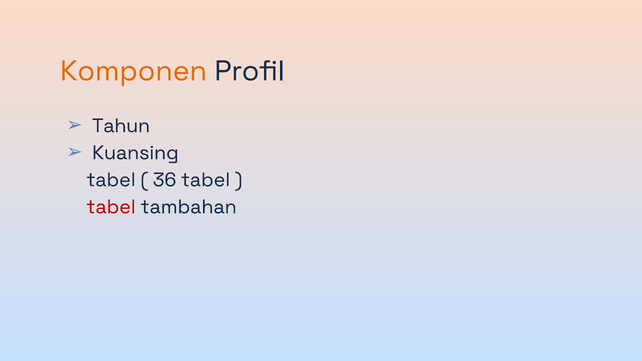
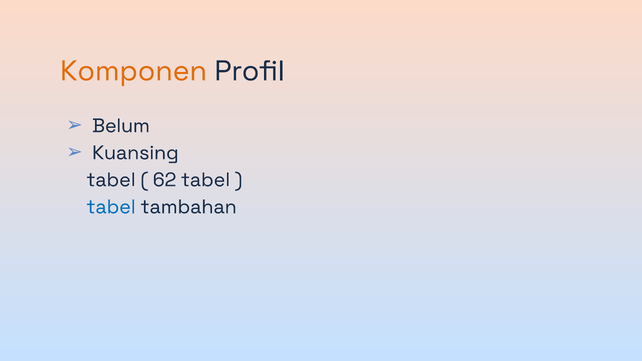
Tahun: Tahun -> Belum
36: 36 -> 62
tabel at (111, 207) colour: red -> blue
